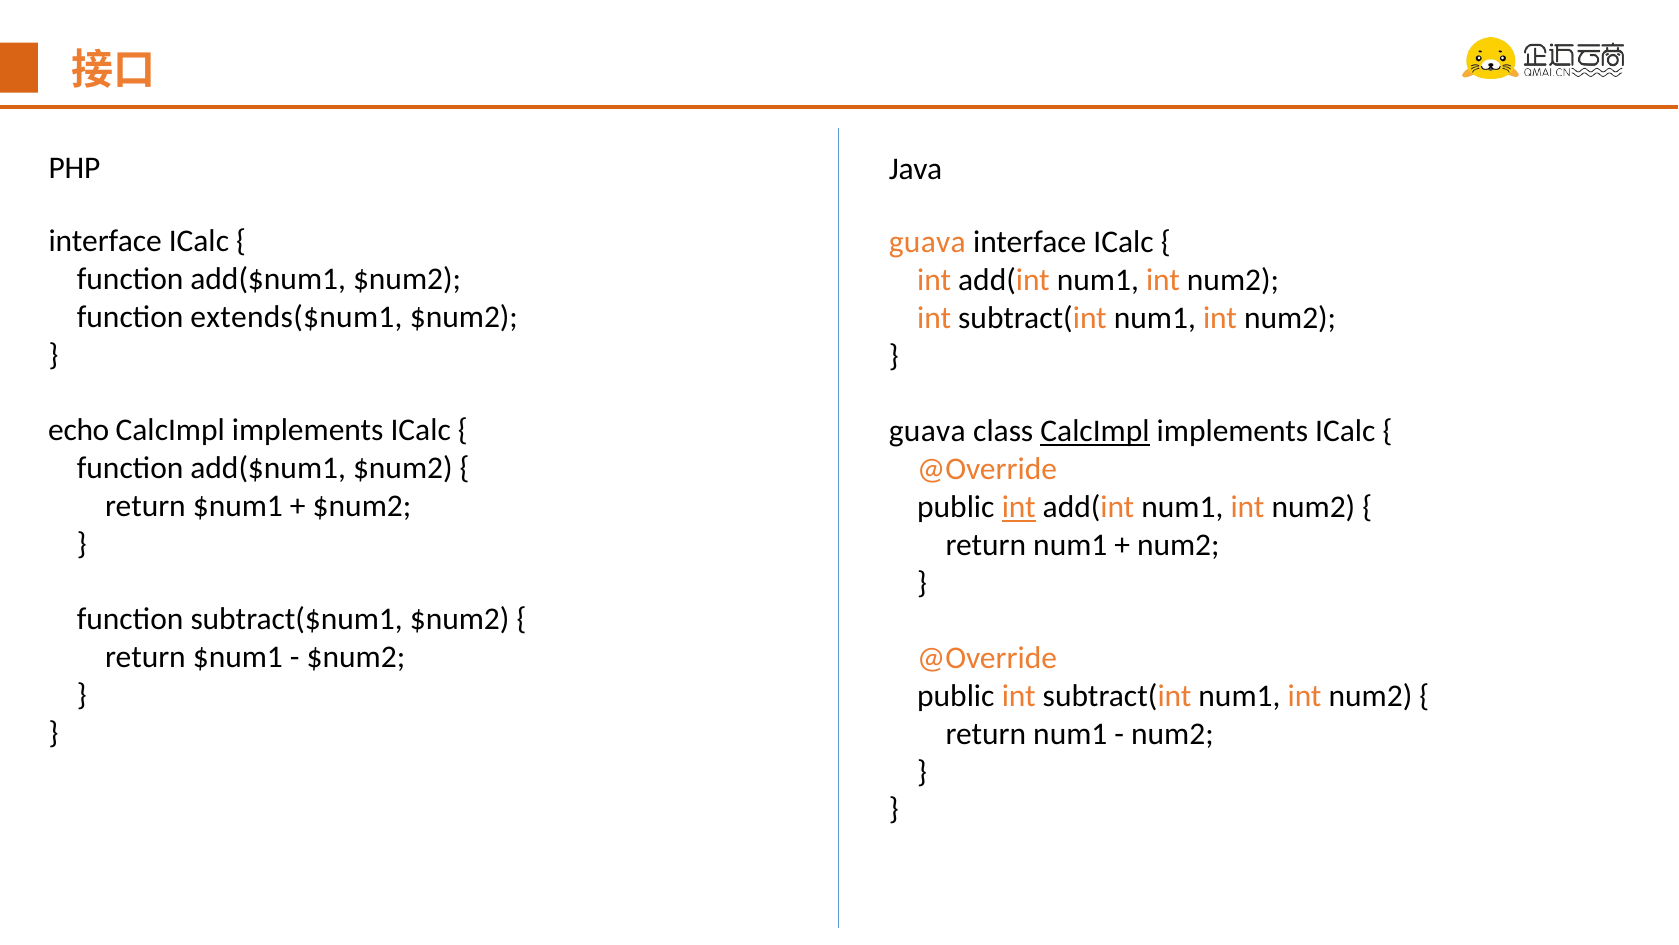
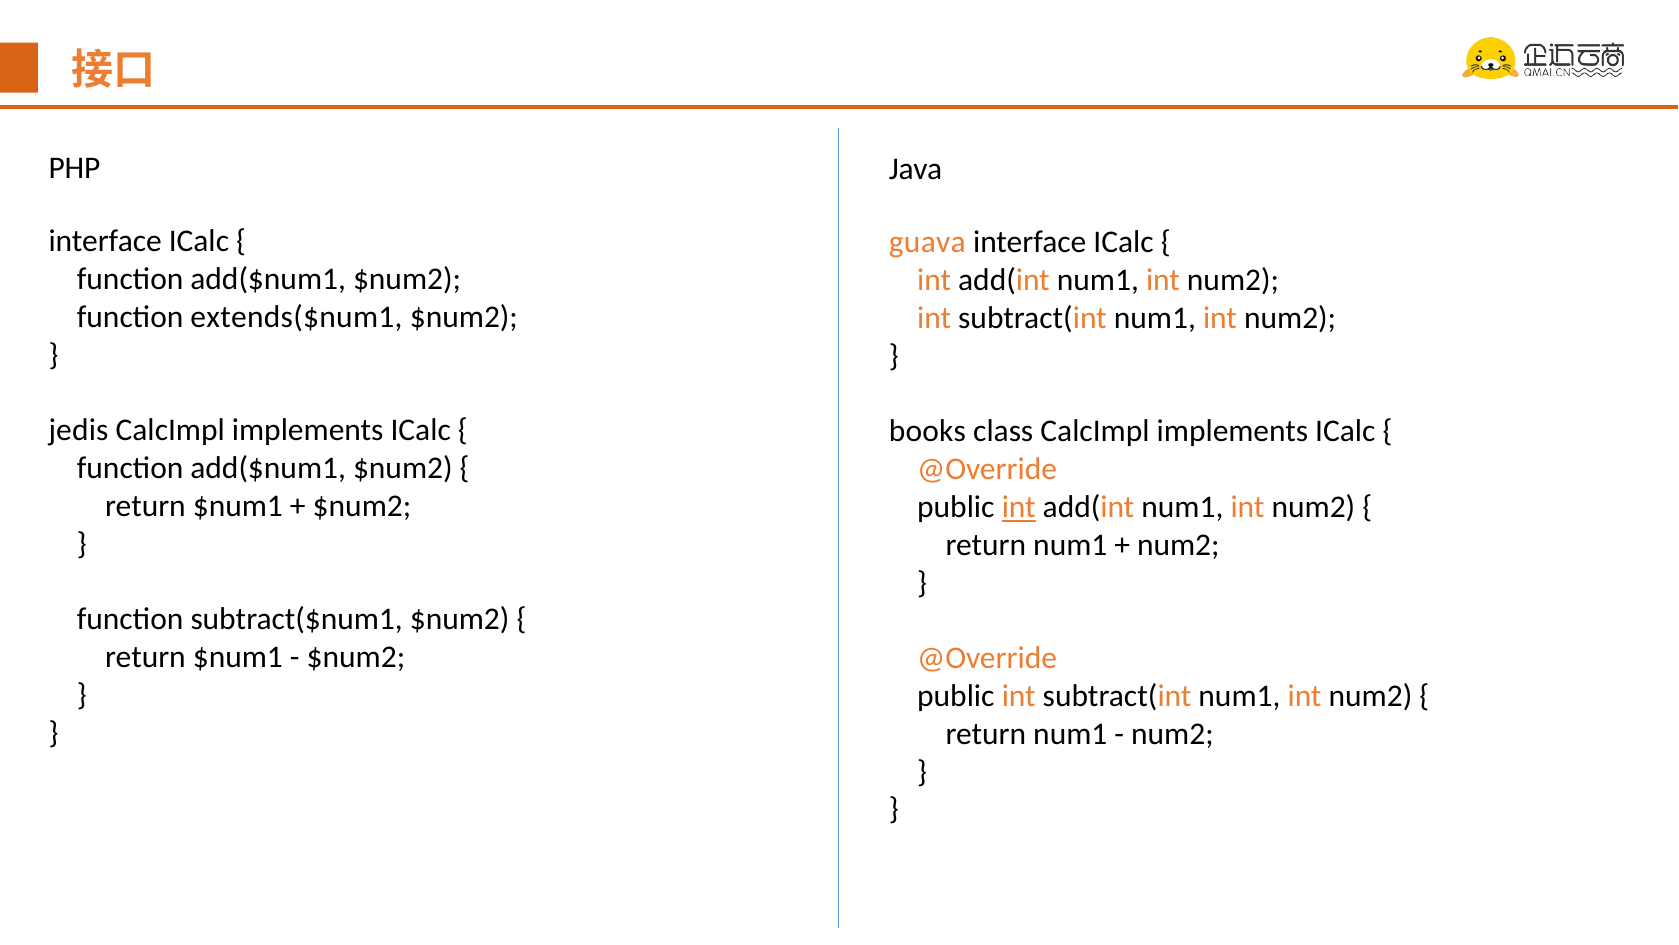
echo: echo -> jedis
guava at (927, 431): guava -> books
CalcImpl at (1095, 431) underline: present -> none
